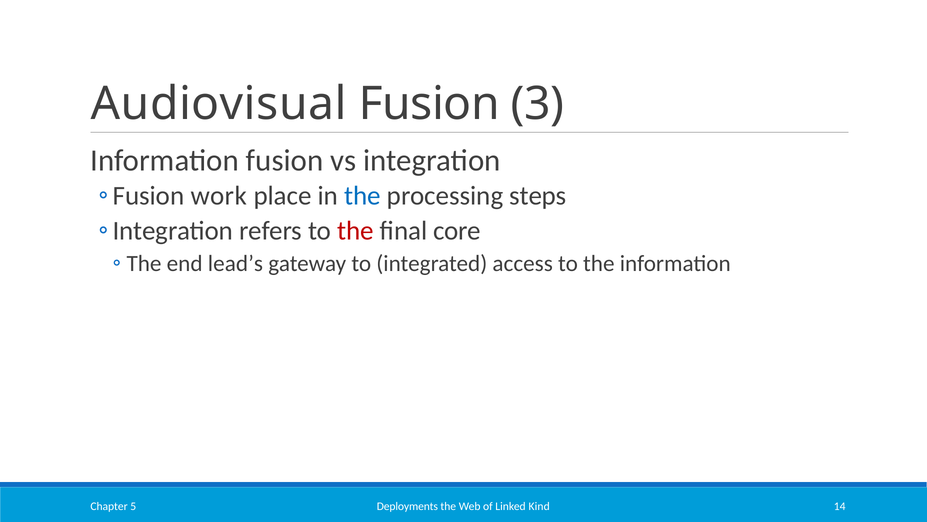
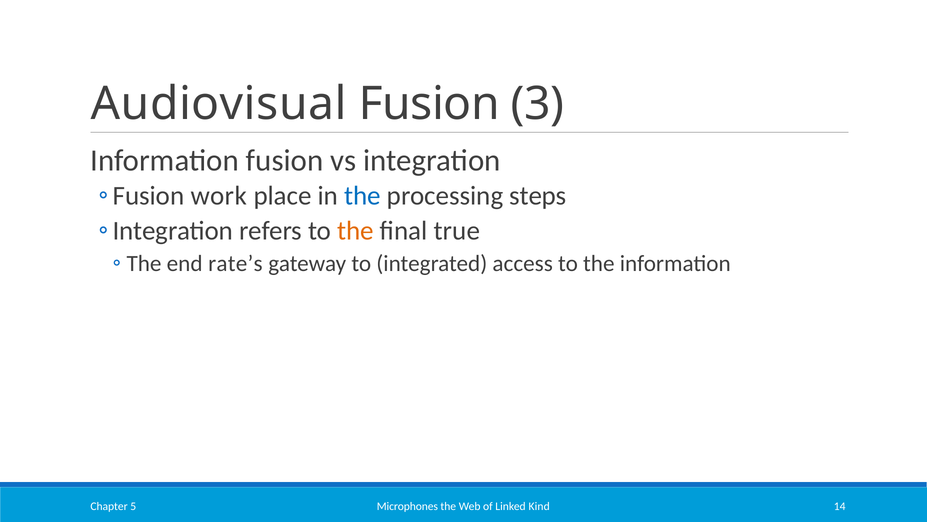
the at (356, 230) colour: red -> orange
core: core -> true
lead’s: lead’s -> rate’s
Deployments: Deployments -> Microphones
